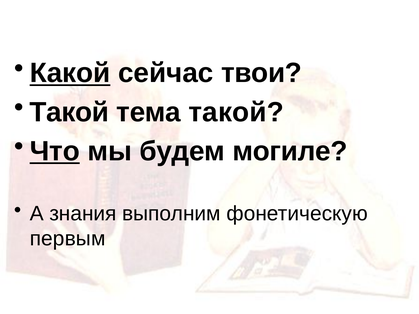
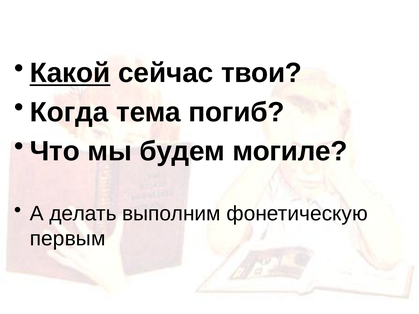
Такой at (69, 112): Такой -> Когда
тема такой: такой -> погиб
Что underline: present -> none
знания: знания -> делать
